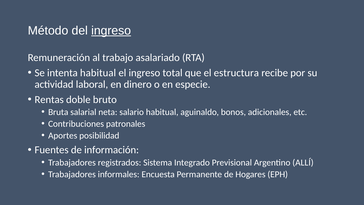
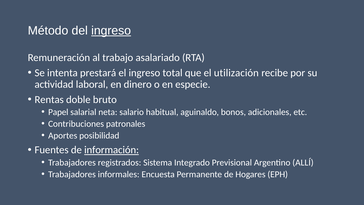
intenta habitual: habitual -> prestará
estructura: estructura -> utilización
Bruta: Bruta -> Papel
información underline: none -> present
